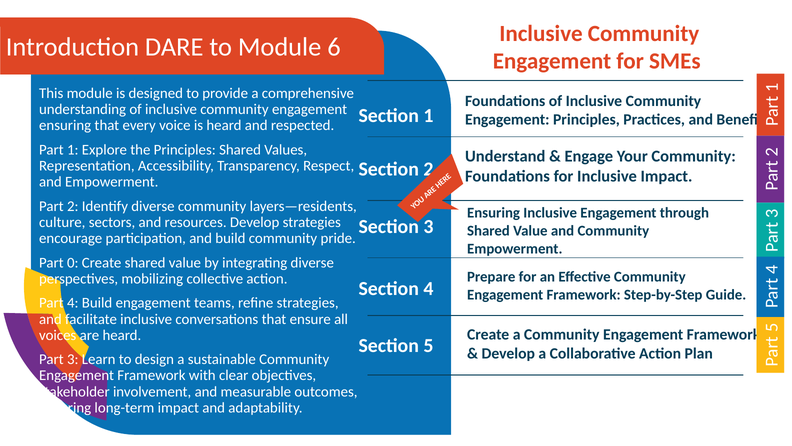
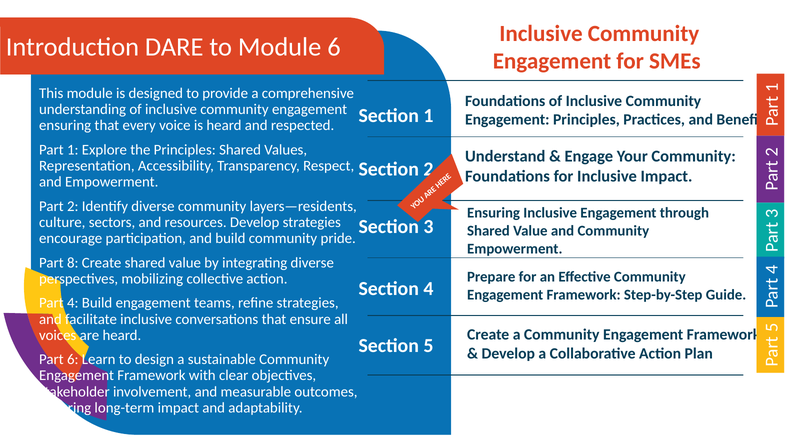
0: 0 -> 8
Part 3: 3 -> 6
